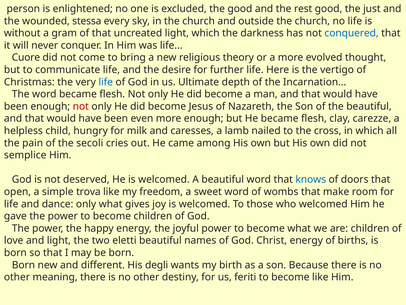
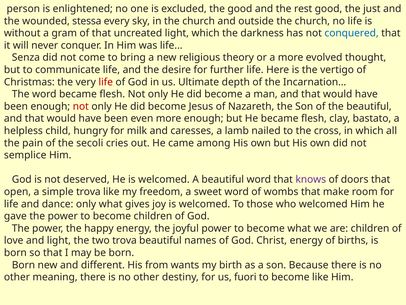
Cuore: Cuore -> Senza
life at (106, 82) colour: blue -> red
carezze: carezze -> bastato
knows colour: blue -> purple
two eletti: eletti -> trova
degli: degli -> from
feriti: feriti -> fuori
